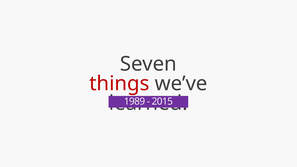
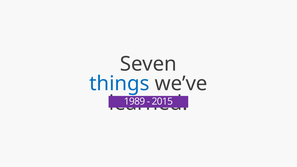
things colour: red -> blue
